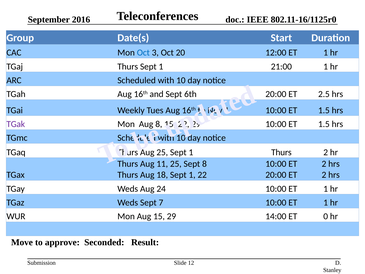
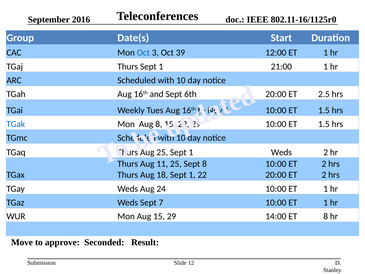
20: 20 -> 39
TGak colour: purple -> blue
1 Thurs: Thurs -> Weds
ET 0: 0 -> 8
